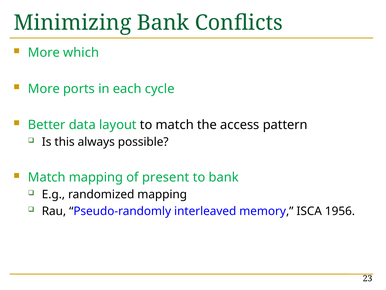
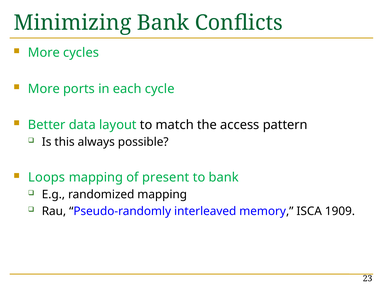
which: which -> cycles
Match at (47, 177): Match -> Loops
1956: 1956 -> 1909
